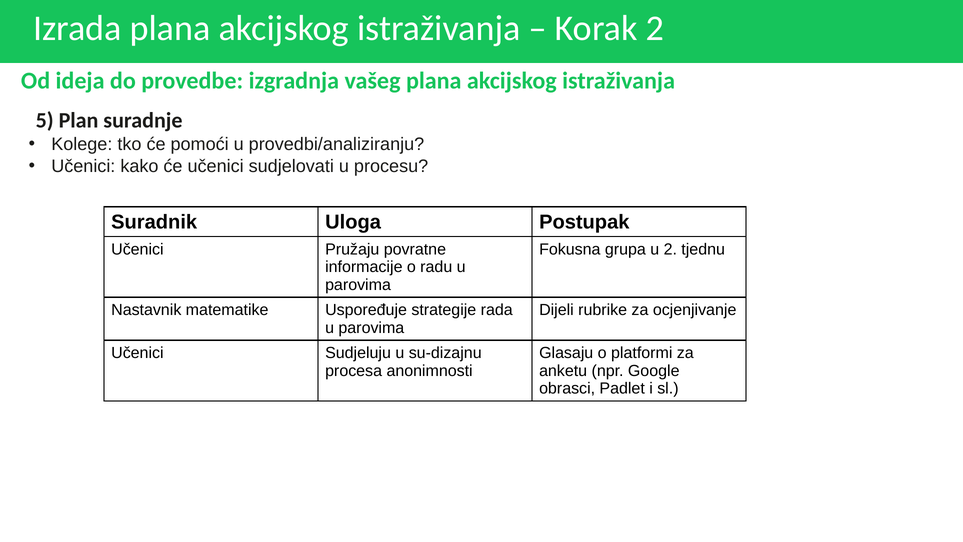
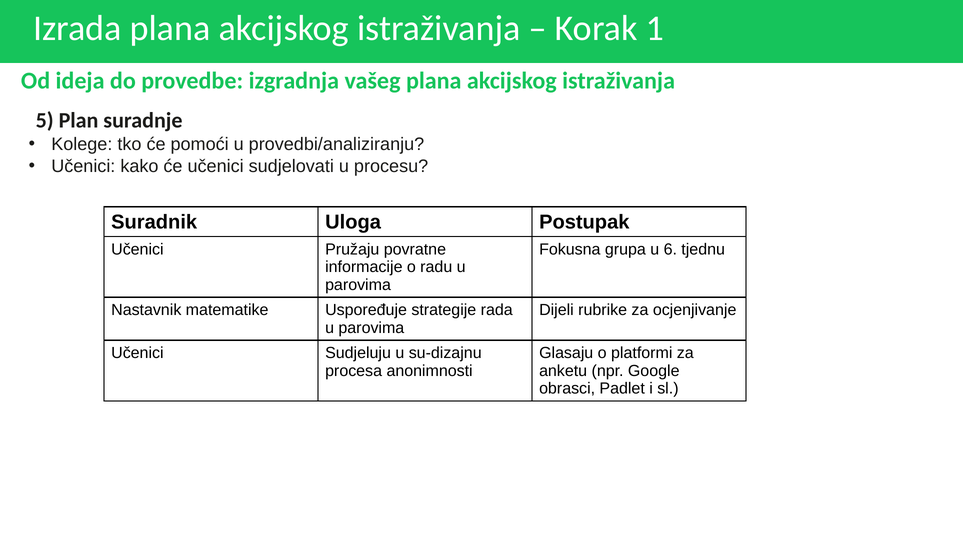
Korak 2: 2 -> 1
u 2: 2 -> 6
